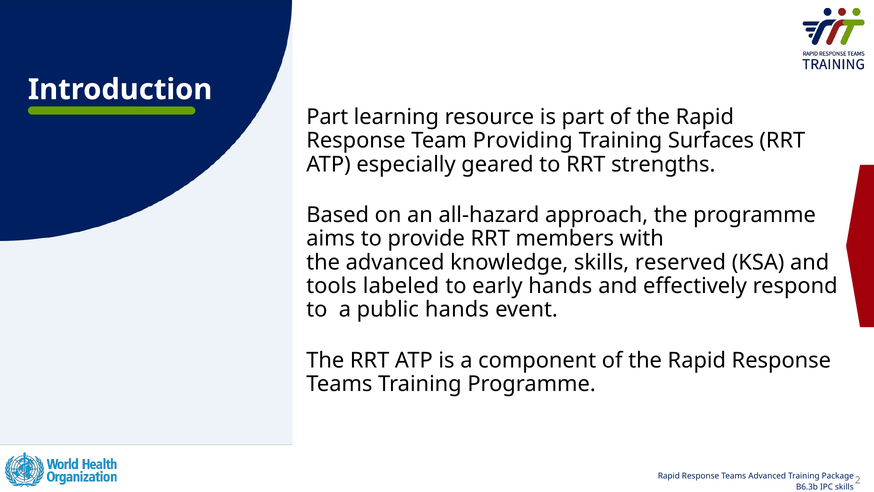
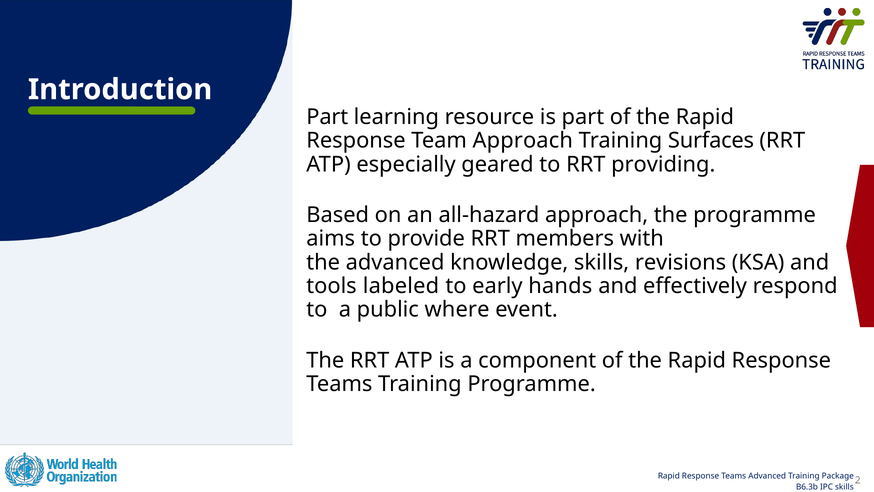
Team Providing: Providing -> Approach
strengths: strengths -> providing
reserved: reserved -> revisions
public hands: hands -> where
